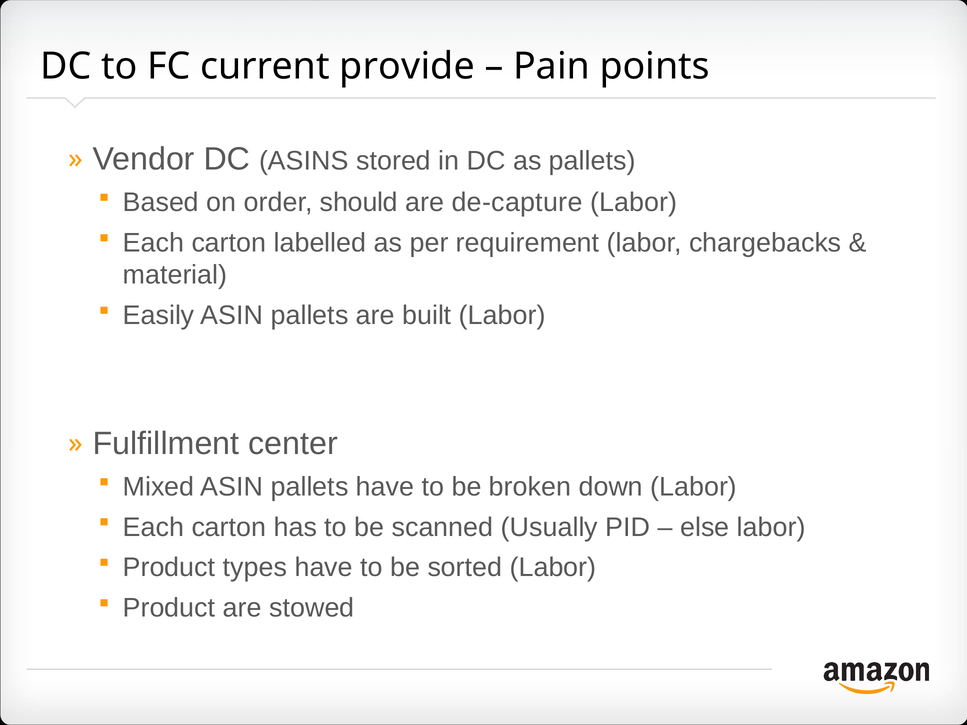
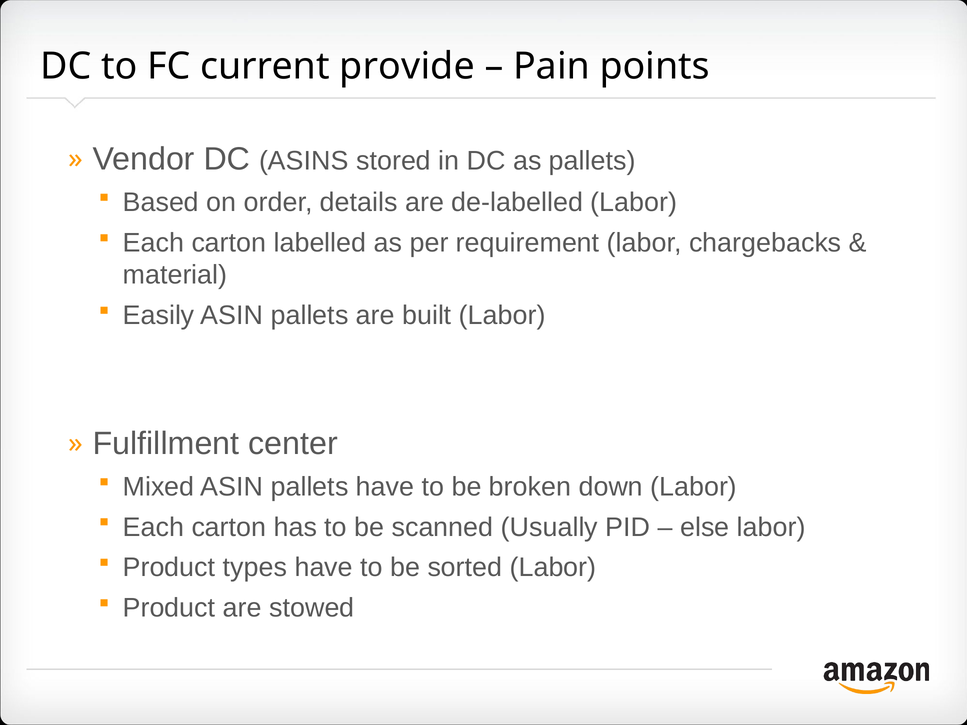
should: should -> details
de-capture: de-capture -> de-labelled
